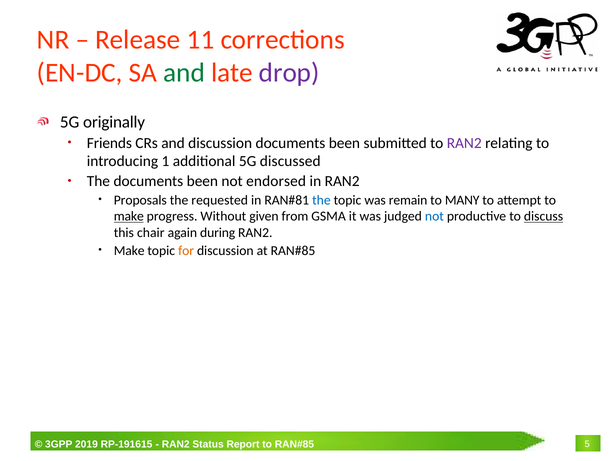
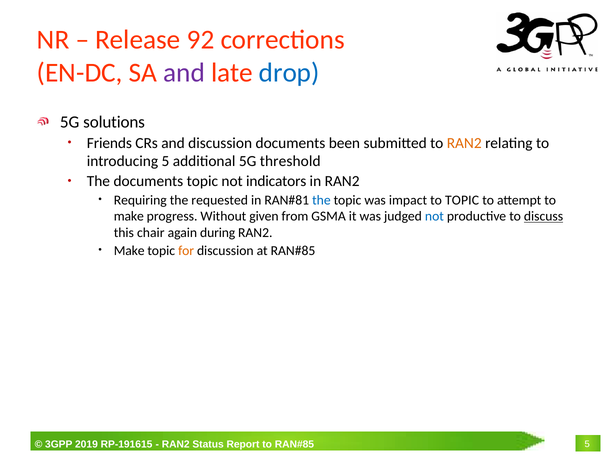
11: 11 -> 92
and at (184, 73) colour: green -> purple
drop colour: purple -> blue
originally: originally -> solutions
RAN2 at (464, 143) colour: purple -> orange
introducing 1: 1 -> 5
discussed: discussed -> threshold
The documents been: been -> topic
endorsed: endorsed -> indicators
Proposals: Proposals -> Requiring
remain: remain -> impact
to MANY: MANY -> TOPIC
make at (129, 217) underline: present -> none
